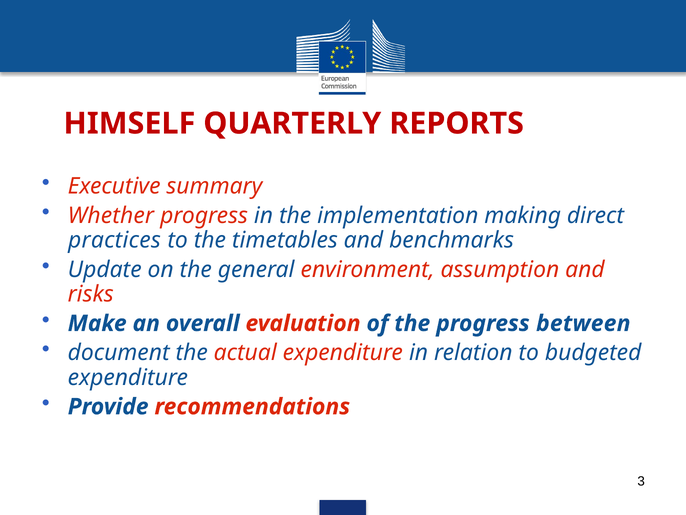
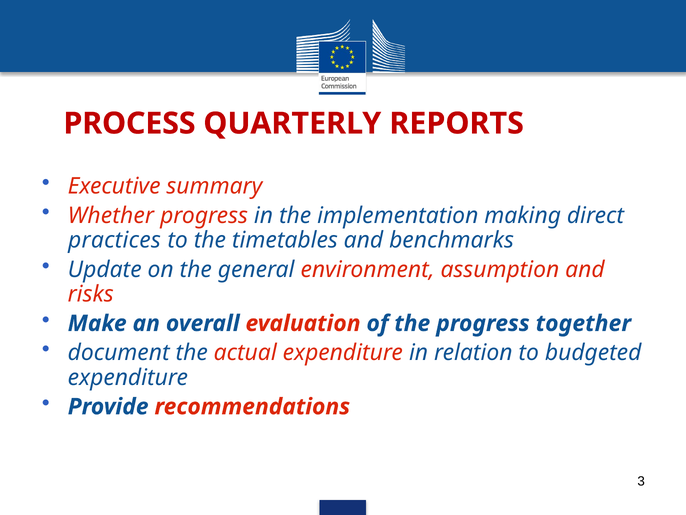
HIMSELF: HIMSELF -> PROCESS
between: between -> together
